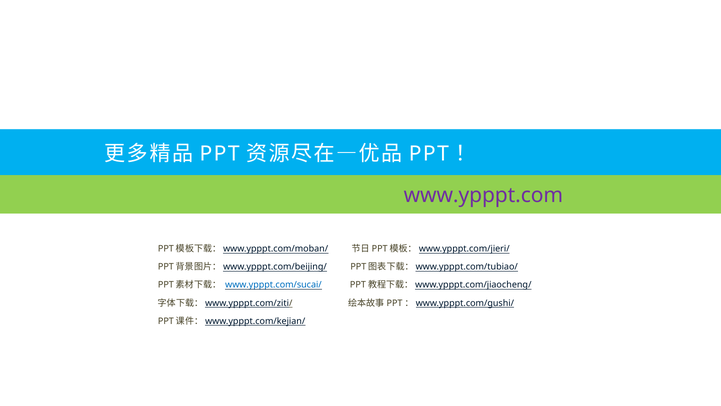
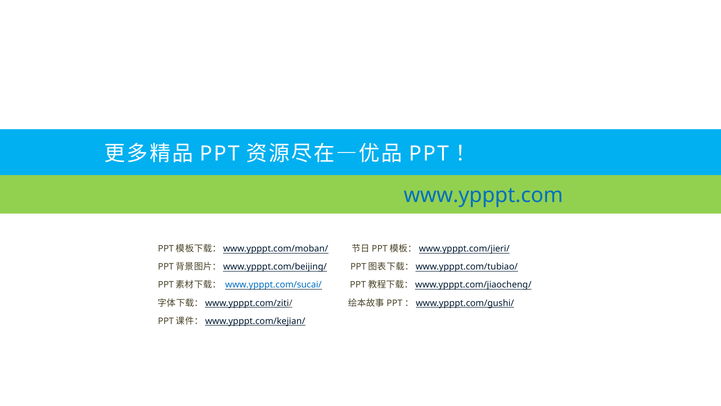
www.ypppt.com colour: purple -> blue
